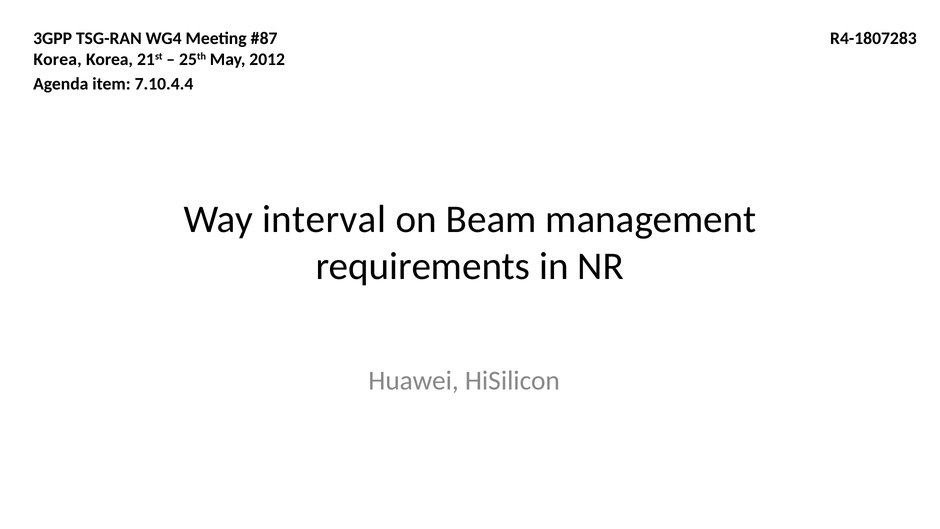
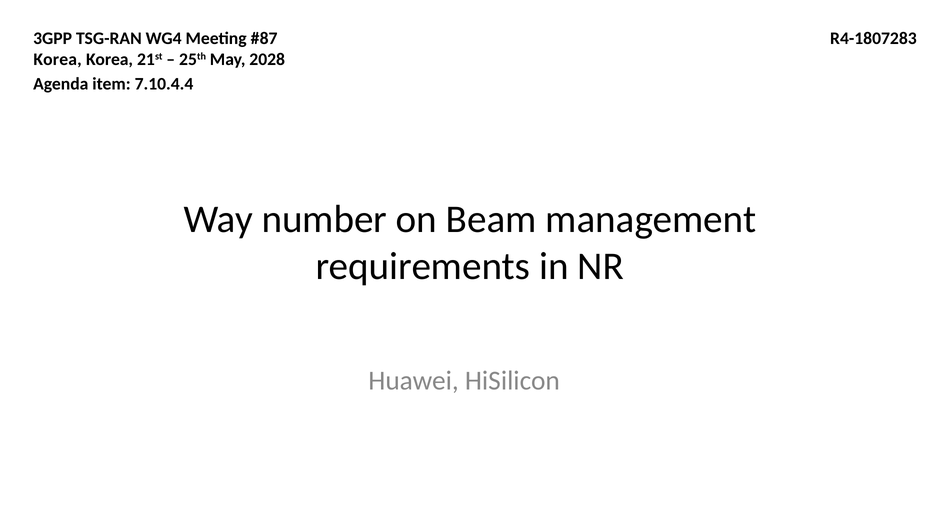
2012: 2012 -> 2028
interval: interval -> number
